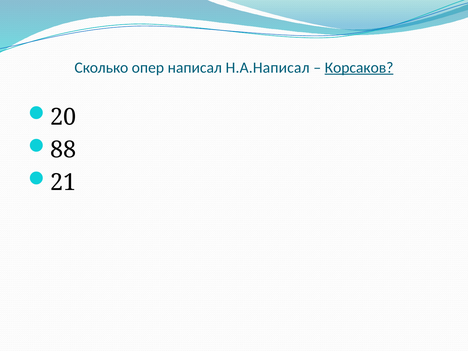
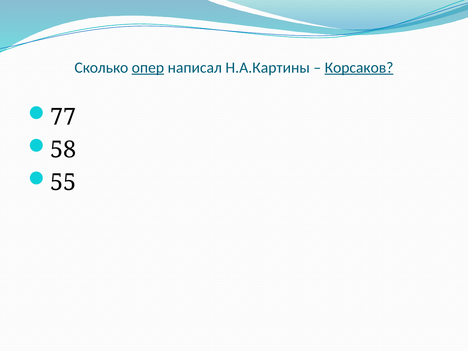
опер underline: none -> present
Н.А.Написал: Н.А.Написал -> Н.А.Картины
20: 20 -> 77
88: 88 -> 58
21: 21 -> 55
